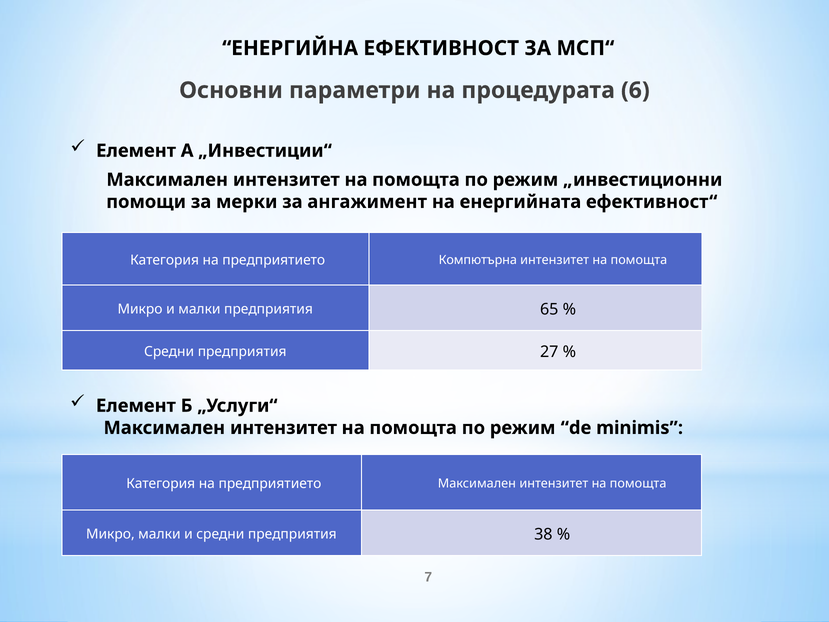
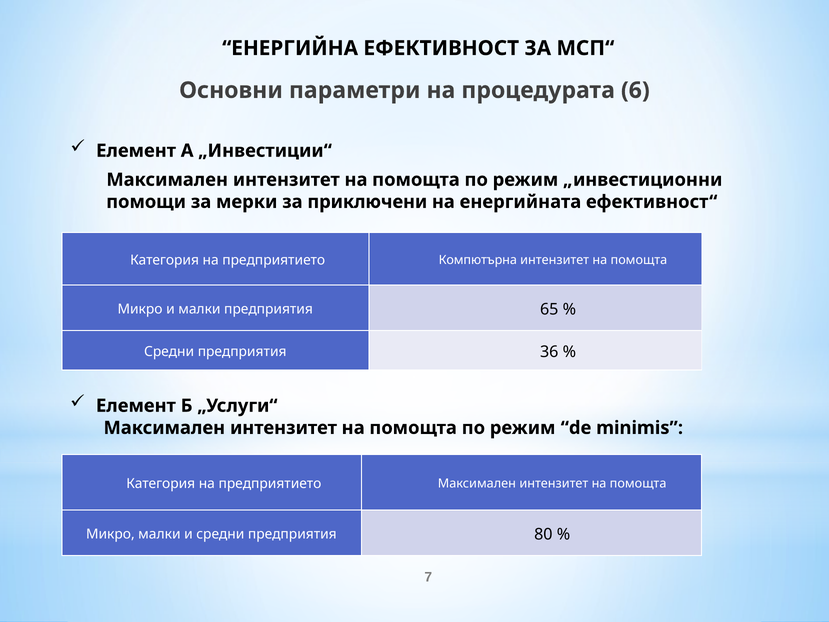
ангажимент: ангажимент -> приключени
27: 27 -> 36
38: 38 -> 80
